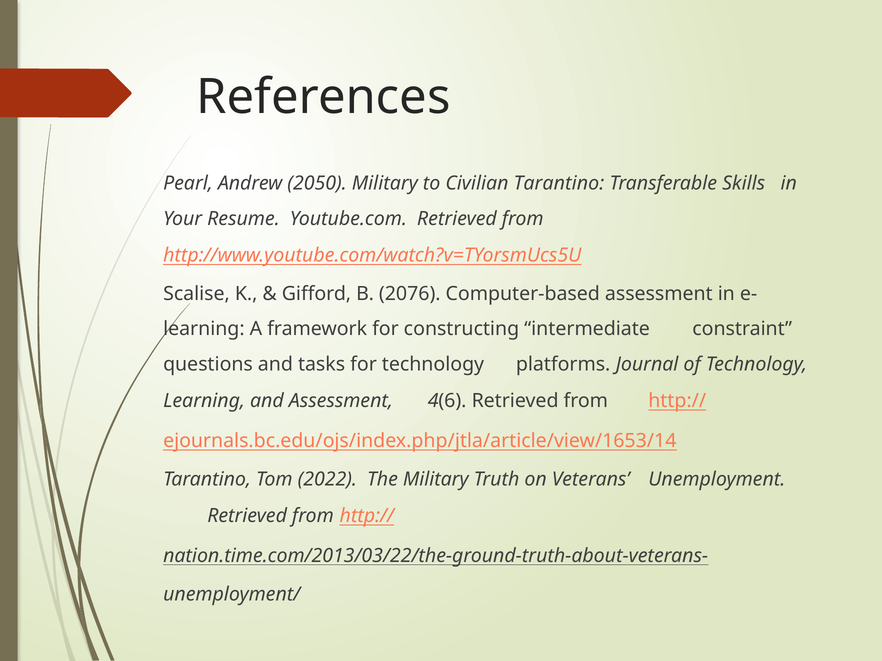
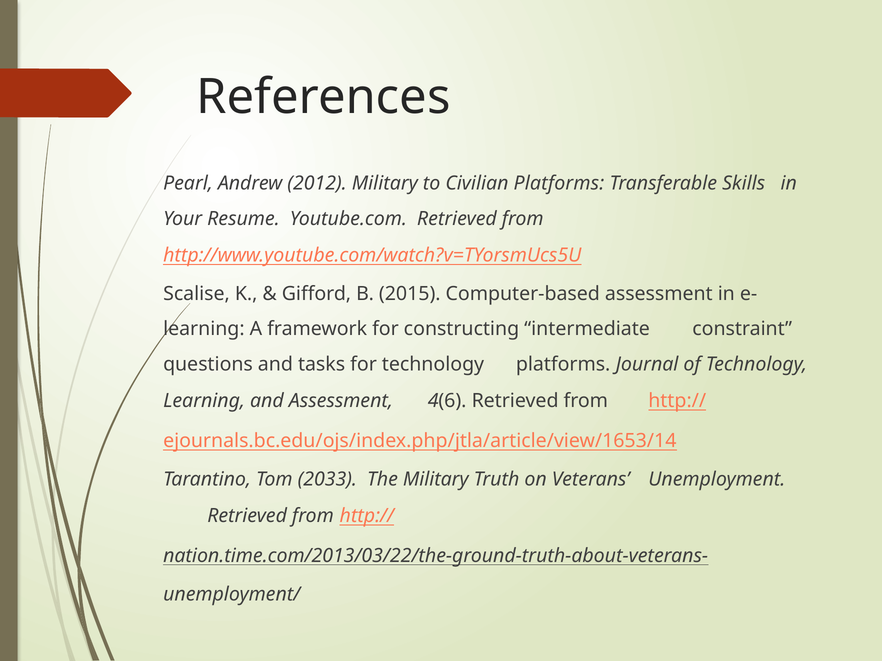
2050: 2050 -> 2012
Civilian Tarantino: Tarantino -> Platforms
2076: 2076 -> 2015
2022: 2022 -> 2033
